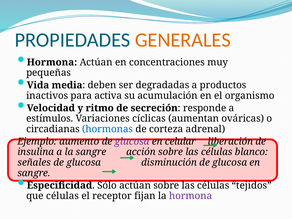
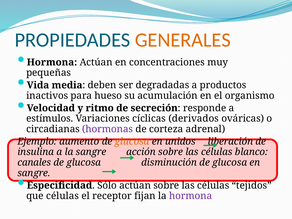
activa: activa -> hueso
aumentan: aumentan -> derivados
hormonas colour: blue -> purple
glucosa at (132, 141) colour: purple -> orange
celular: celular -> unidos
señales: señales -> canales
